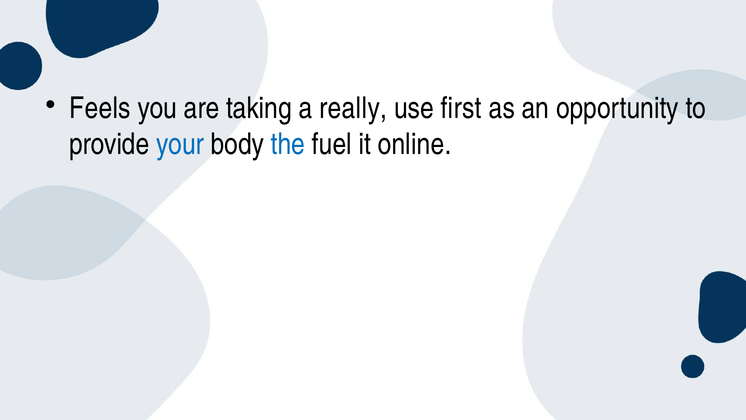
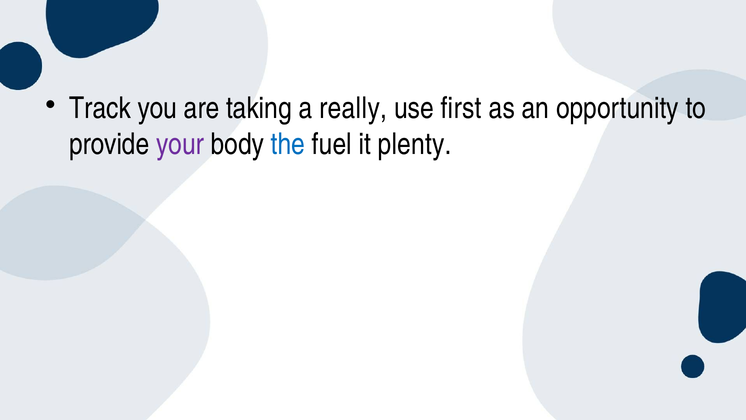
Feels: Feels -> Track
your colour: blue -> purple
online: online -> plenty
